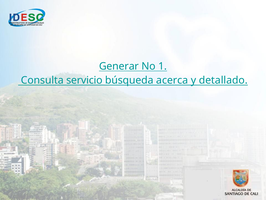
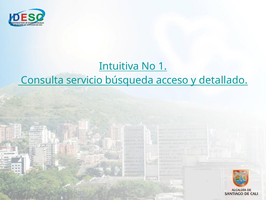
Generar: Generar -> Intuitiva
acerca: acerca -> acceso
